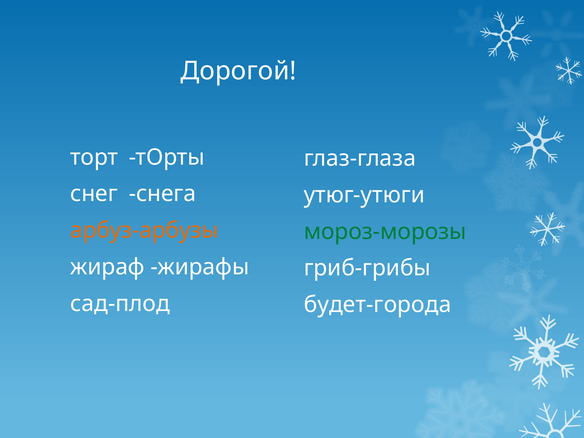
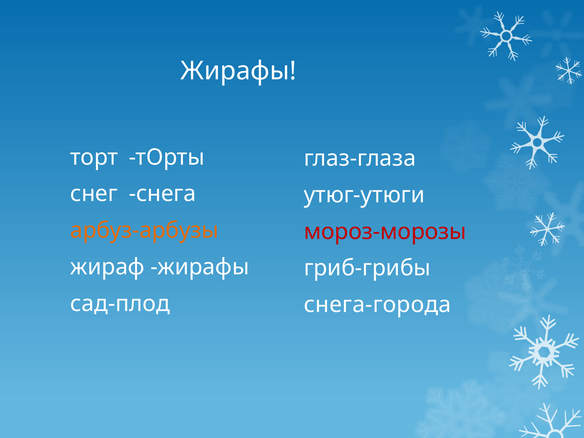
Дорогой at (239, 71): Дорогой -> Жирафы
мороз-морозы colour: green -> red
будет-города: будет-города -> снега-города
